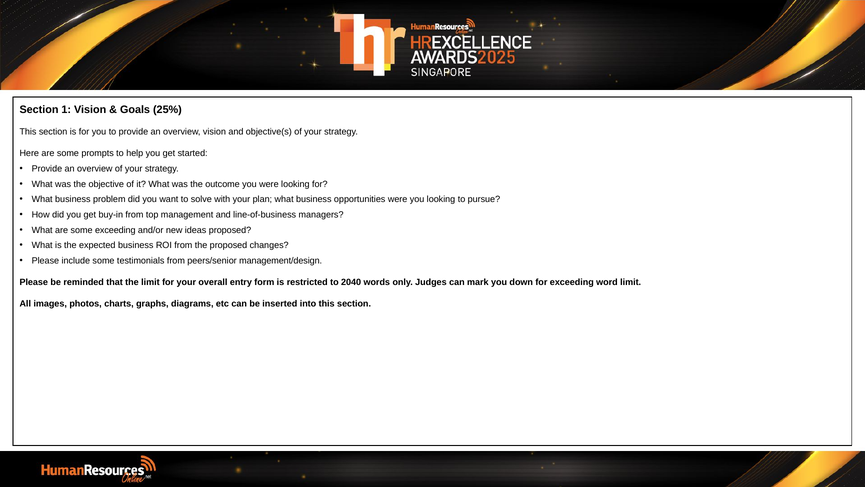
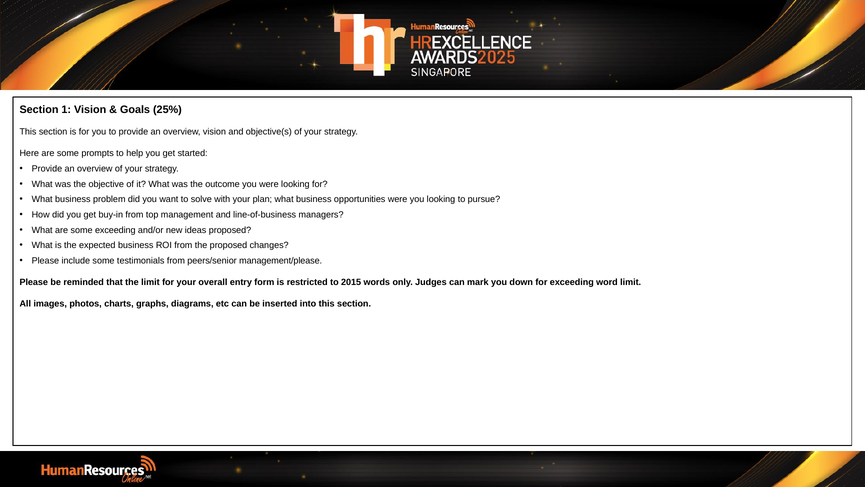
management/design: management/design -> management/please
2040: 2040 -> 2015
